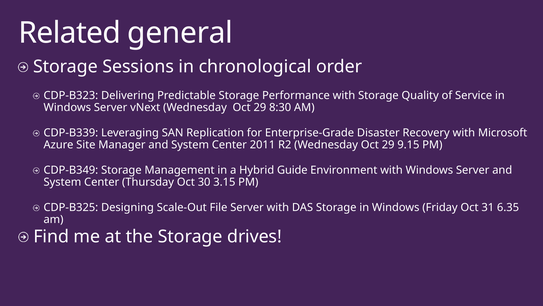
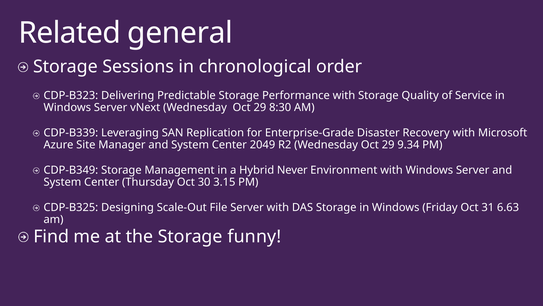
2011: 2011 -> 2049
9.15: 9.15 -> 9.34
Guide: Guide -> Never
6.35: 6.35 -> 6.63
drives: drives -> funny
